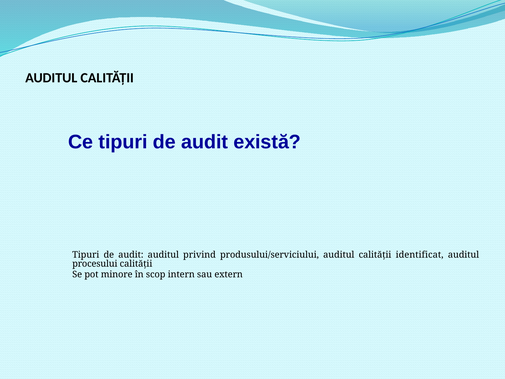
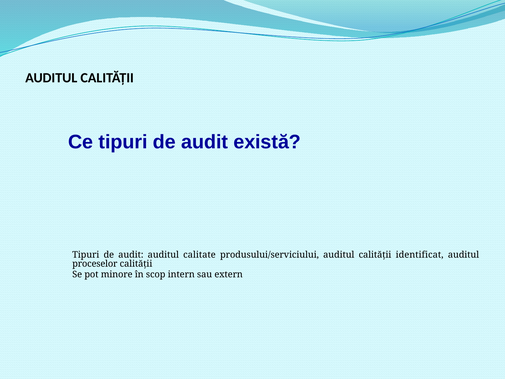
privind: privind -> calitate
procesului: procesului -> proceselor
